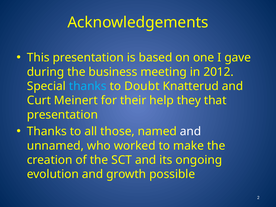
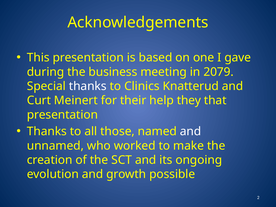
2012: 2012 -> 2079
thanks at (88, 86) colour: light blue -> white
Doubt: Doubt -> Clinics
